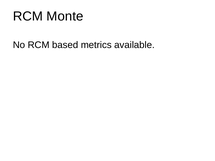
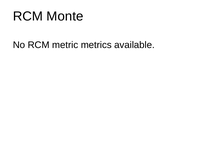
based: based -> metric
